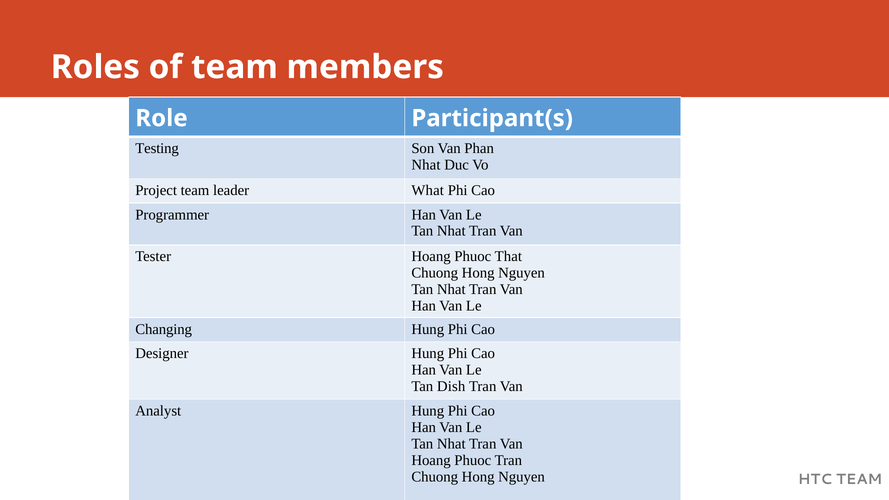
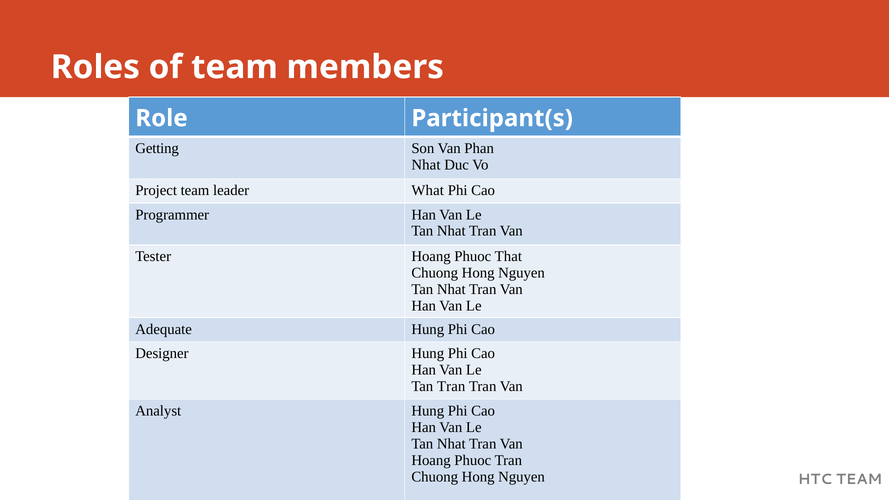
Testing: Testing -> Getting
Changing: Changing -> Adequate
Tan Dish: Dish -> Tran
